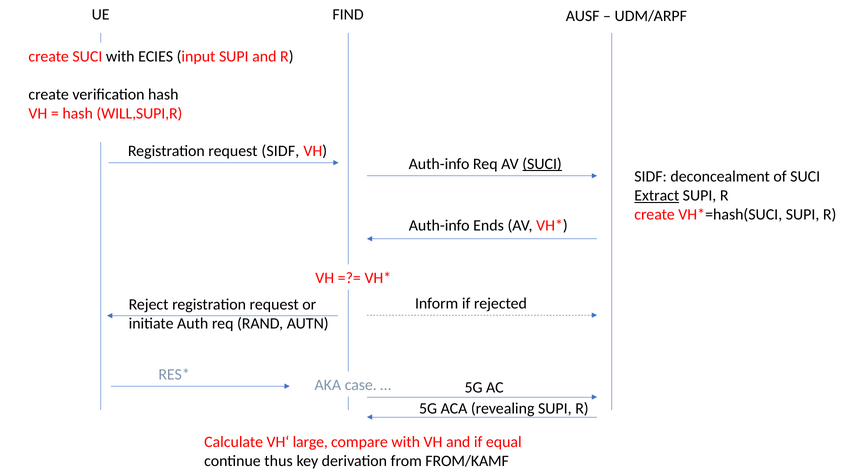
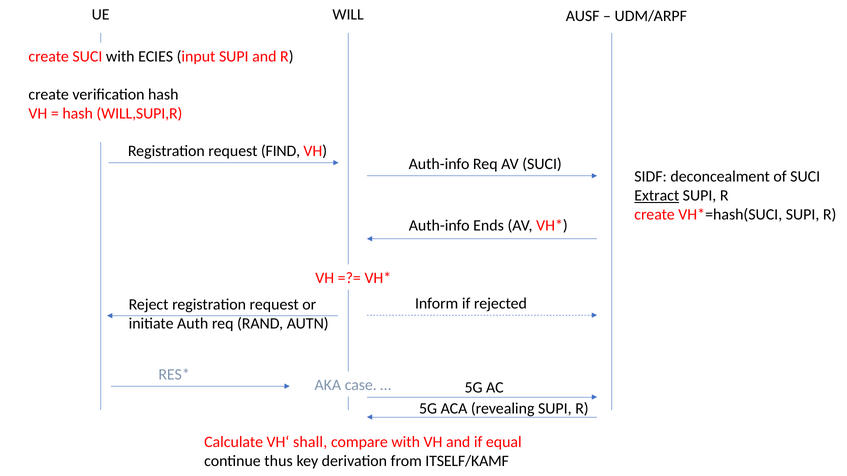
FIND: FIND -> WILL
request SIDF: SIDF -> FIND
SUCI at (542, 164) underline: present -> none
large: large -> shall
FROM/KAMF: FROM/KAMF -> ITSELF/KAMF
